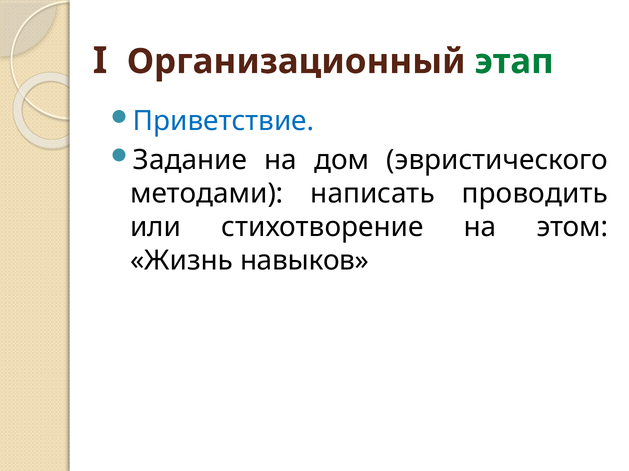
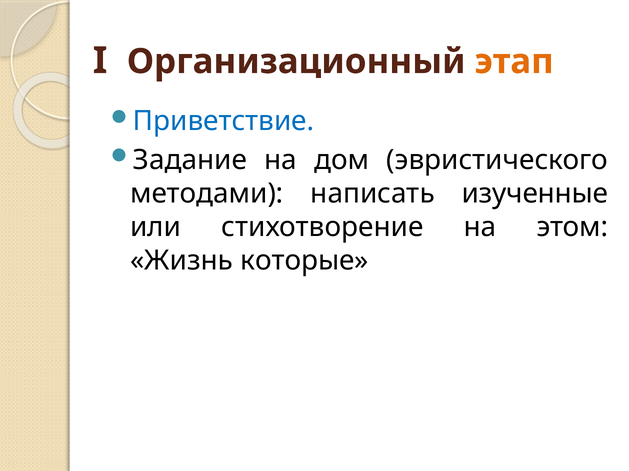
этап colour: green -> orange
проводить: проводить -> изученные
навыков: навыков -> которые
